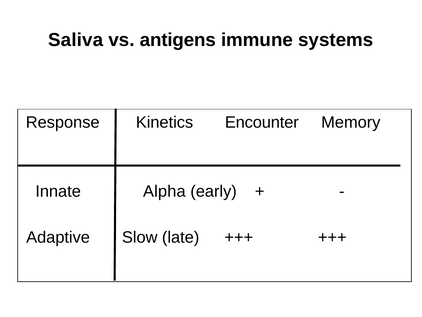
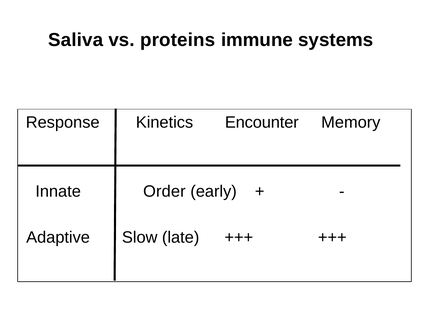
antigens: antigens -> proteins
Alpha: Alpha -> Order
